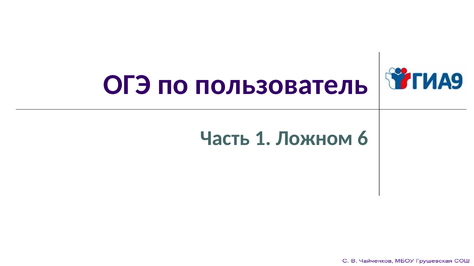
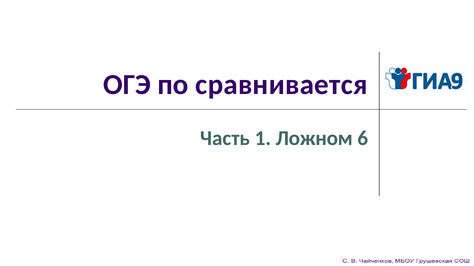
пользователь: пользователь -> сравнивается
